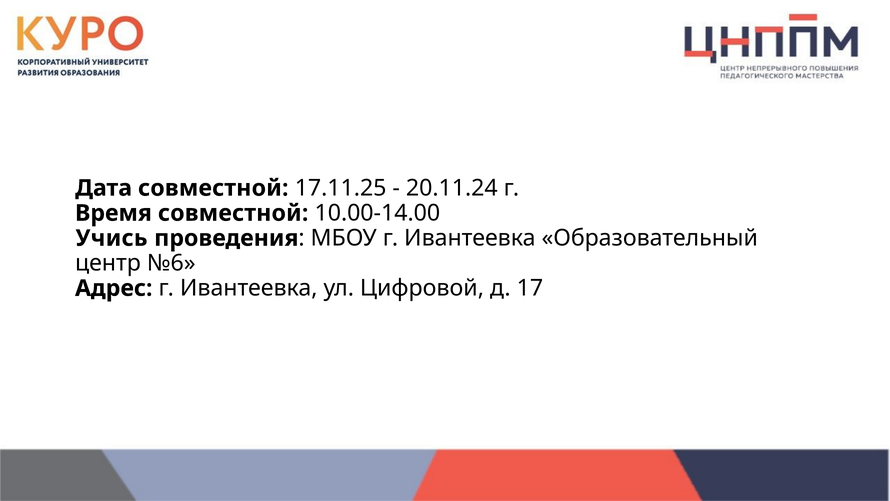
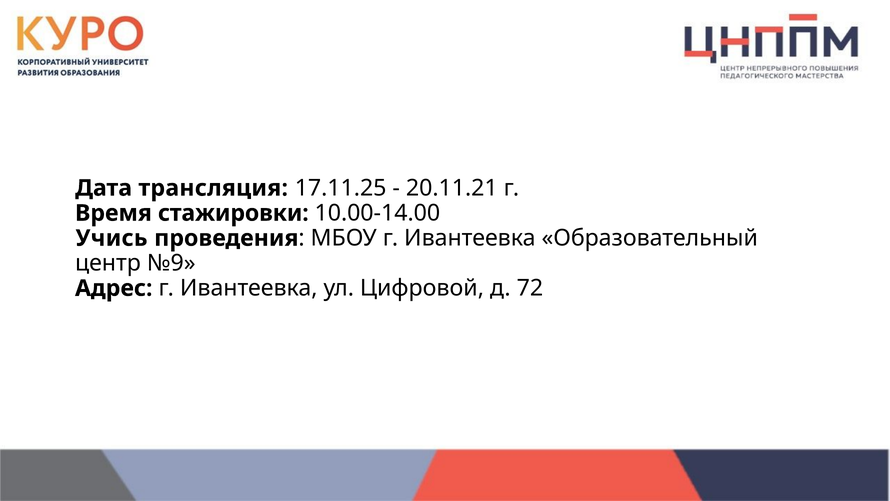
Дата совместной: совместной -> трансляция
20.11.24: 20.11.24 -> 20.11.21
Время совместной: совместной -> стажировки
№6: №6 -> №9
17: 17 -> 72
